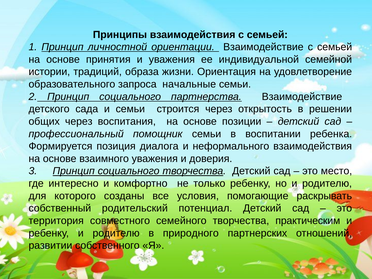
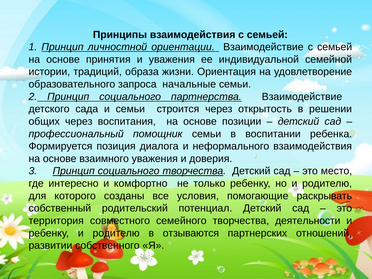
практическим: практическим -> деятельности
природного: природного -> отзываются
